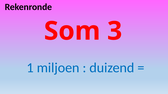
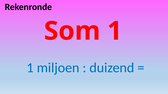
Som 3: 3 -> 1
